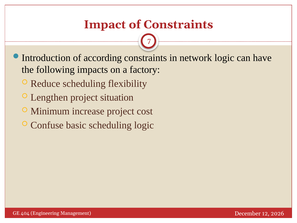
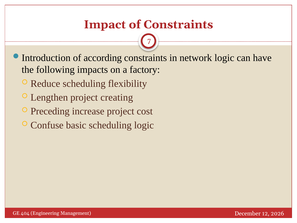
situation: situation -> creating
Minimum: Minimum -> Preceding
